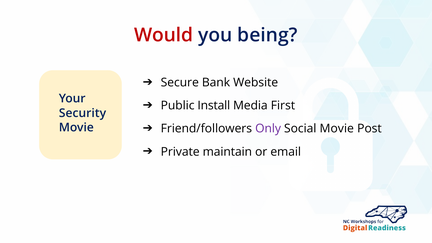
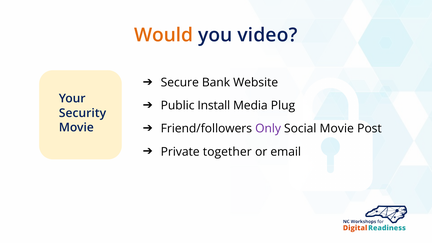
Would colour: red -> orange
being: being -> video
First: First -> Plug
maintain: maintain -> together
